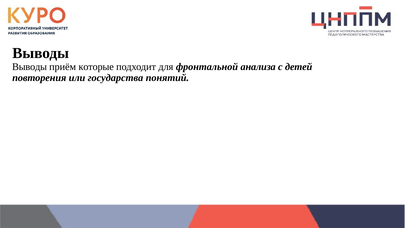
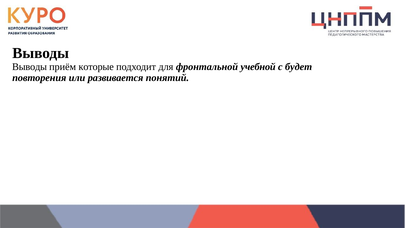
анализа: анализа -> учебной
детей: детей -> будет
государства: государства -> развивается
